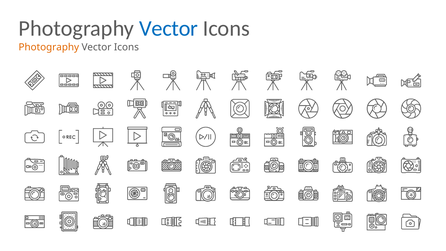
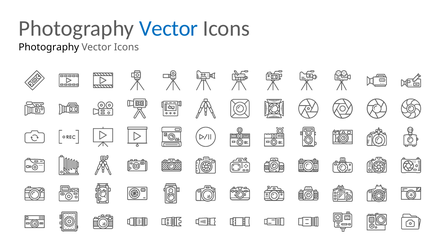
Photography at (49, 47) colour: orange -> black
